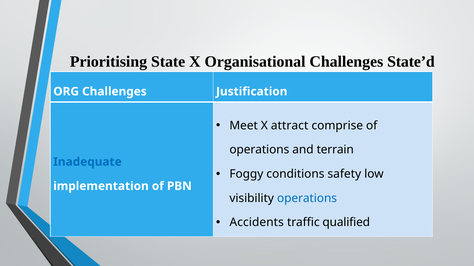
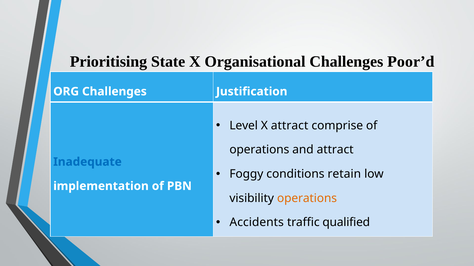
State’d: State’d -> Poor’d
Meet: Meet -> Level
and terrain: terrain -> attract
safety: safety -> retain
operations at (307, 199) colour: blue -> orange
